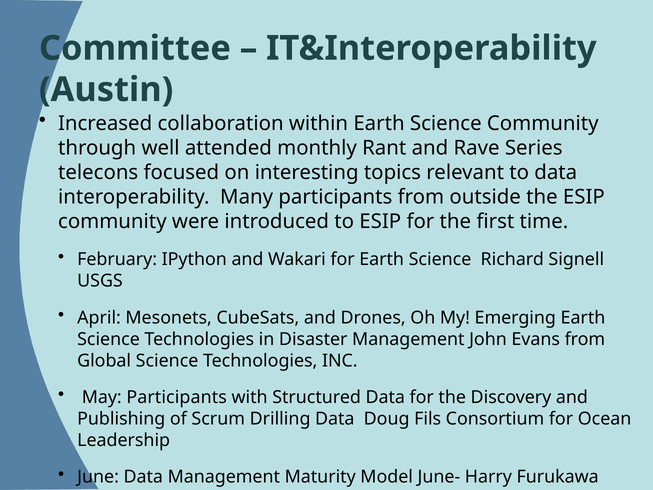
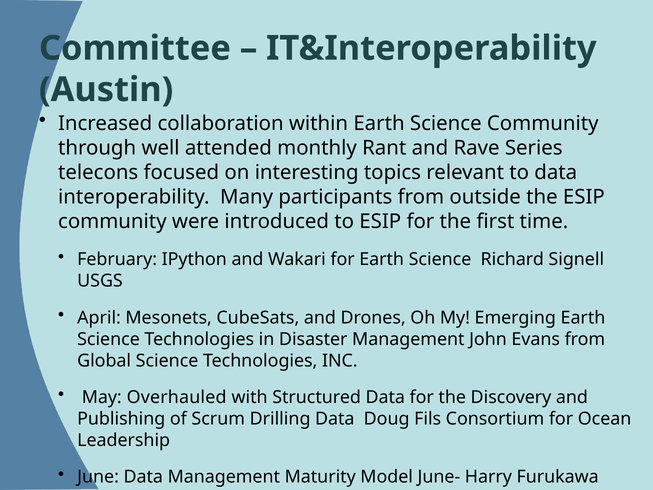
May Participants: Participants -> Overhauled
